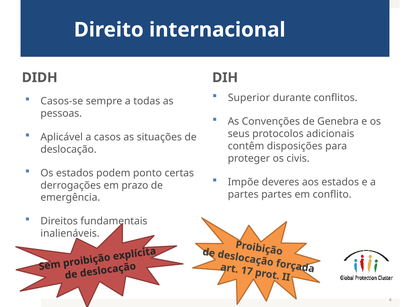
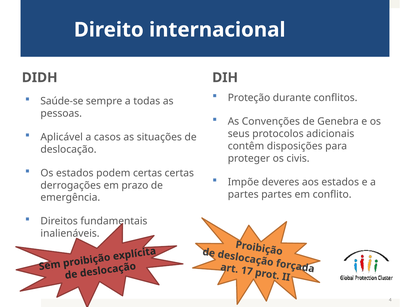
Superior: Superior -> Proteção
Casos-se: Casos-se -> Saúde-se
podem ponto: ponto -> certas
